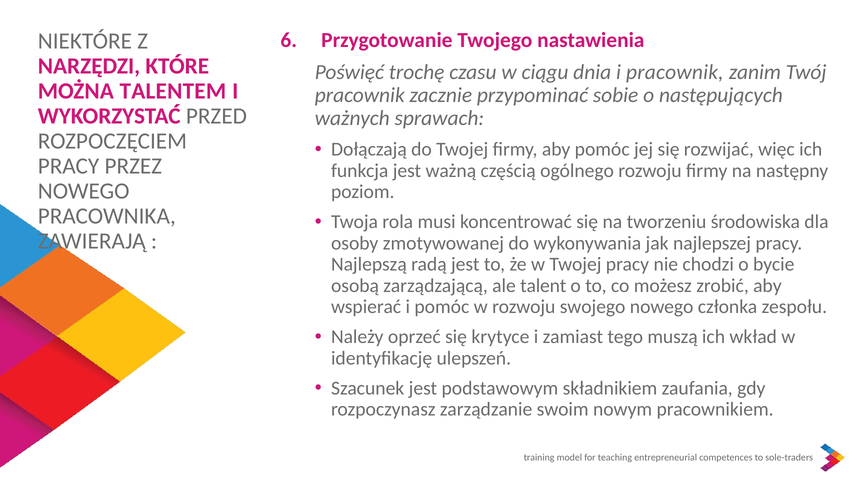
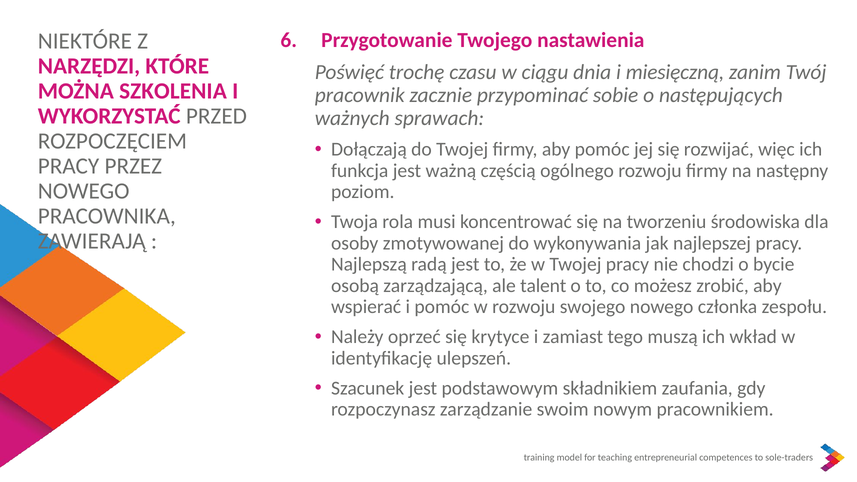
i pracownik: pracownik -> miesięczną
TALENTEM: TALENTEM -> SZKOLENIA
